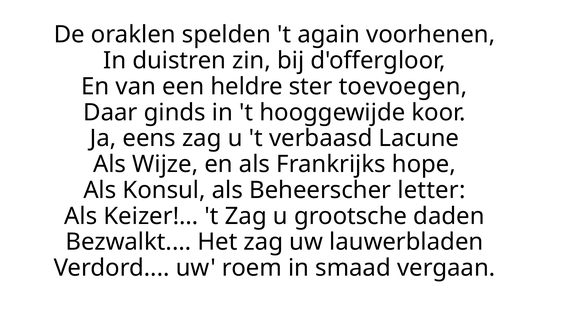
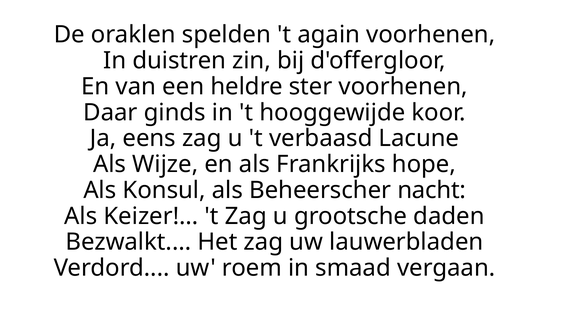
ster toevoegen: toevoegen -> voorhenen
letter: letter -> nacht
